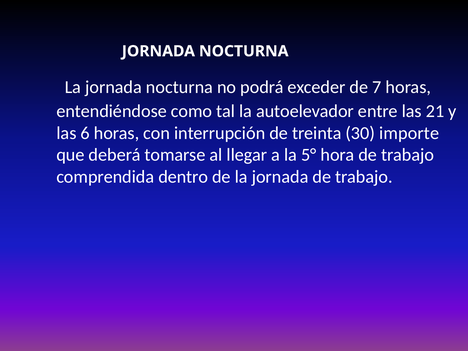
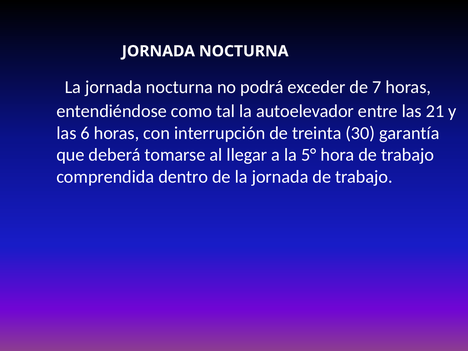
importe: importe -> garantía
